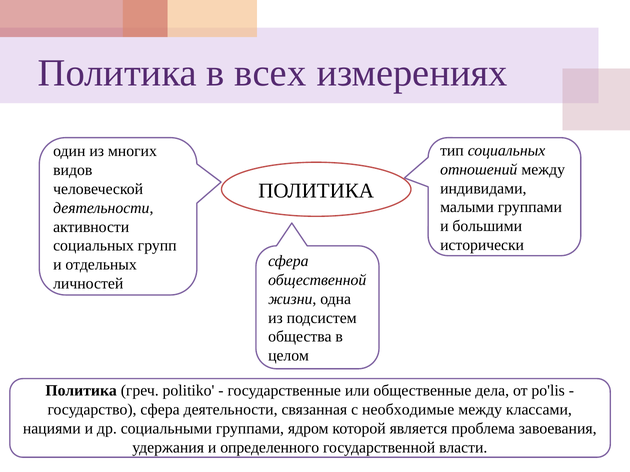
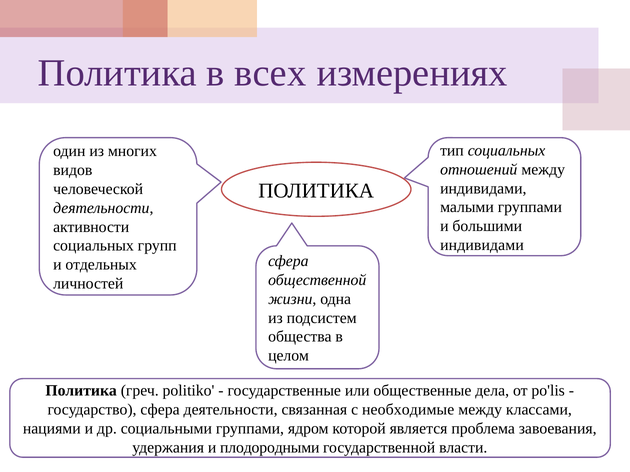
исторически at (482, 245): исторически -> индивидами
определенного: определенного -> плодородными
